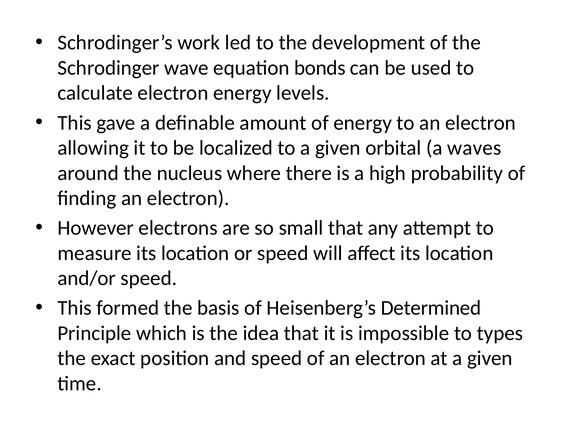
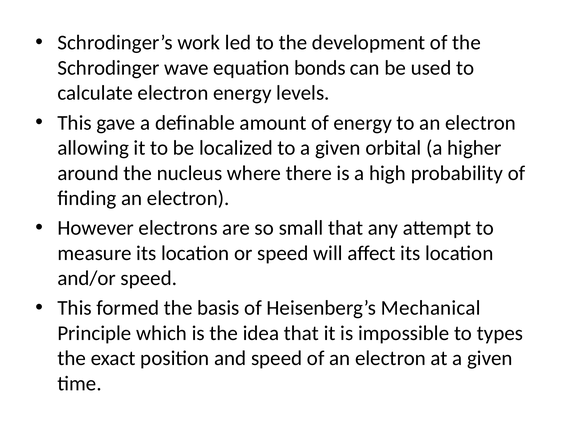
waves: waves -> higher
Determined: Determined -> Mechanical
